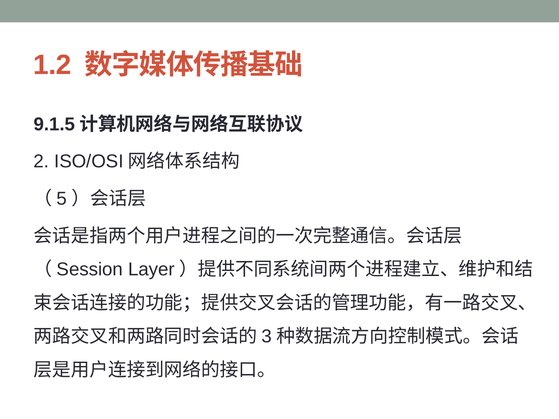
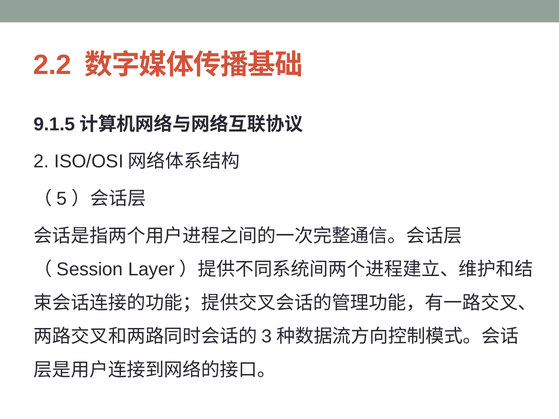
1.2: 1.2 -> 2.2
